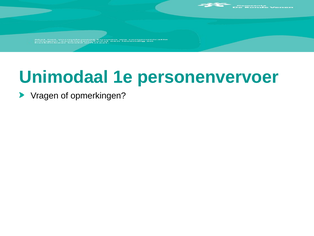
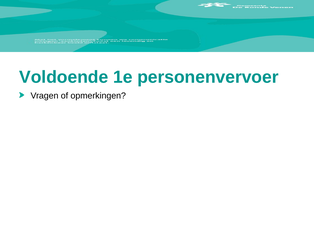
Unimodaal: Unimodaal -> Voldoende
